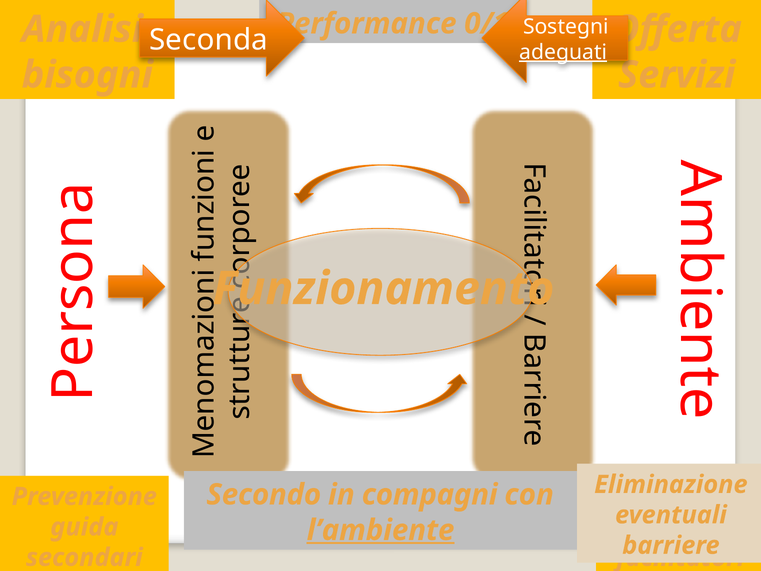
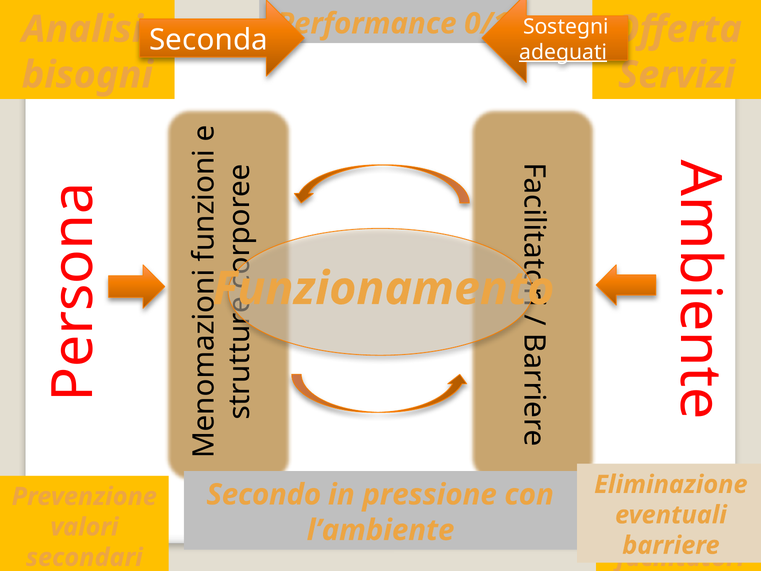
compagni: compagni -> pressione
guida: guida -> valori
l’ambiente underline: present -> none
